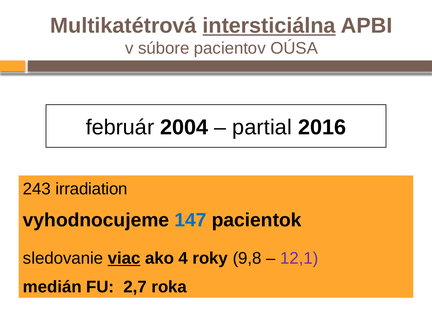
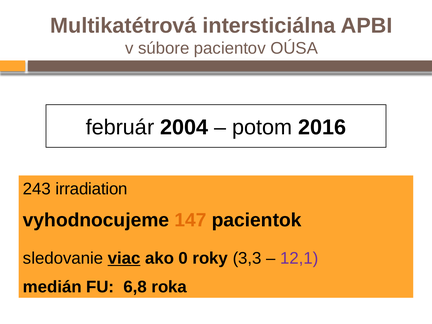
intersticiálna underline: present -> none
partial: partial -> potom
147 colour: blue -> orange
4: 4 -> 0
9,8: 9,8 -> 3,3
2,7: 2,7 -> 6,8
